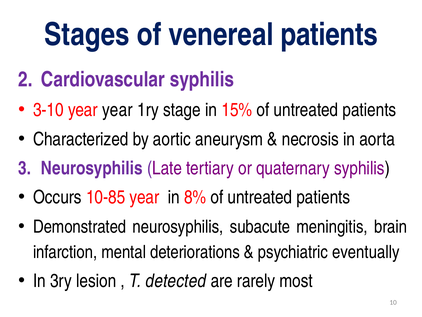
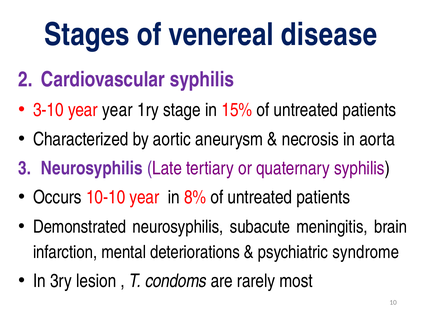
venereal patients: patients -> disease
10-85: 10-85 -> 10-10
eventually: eventually -> syndrome
detected: detected -> condoms
